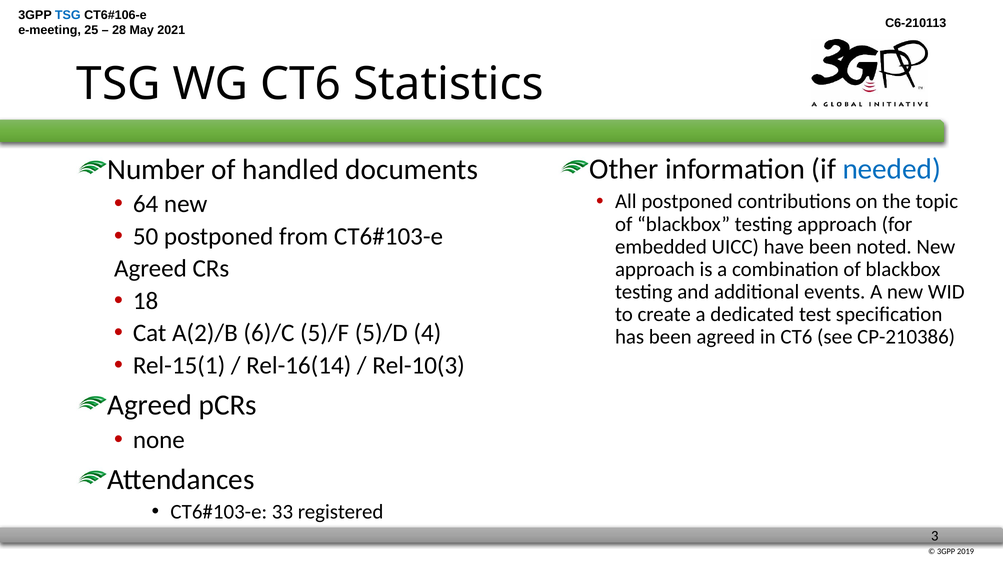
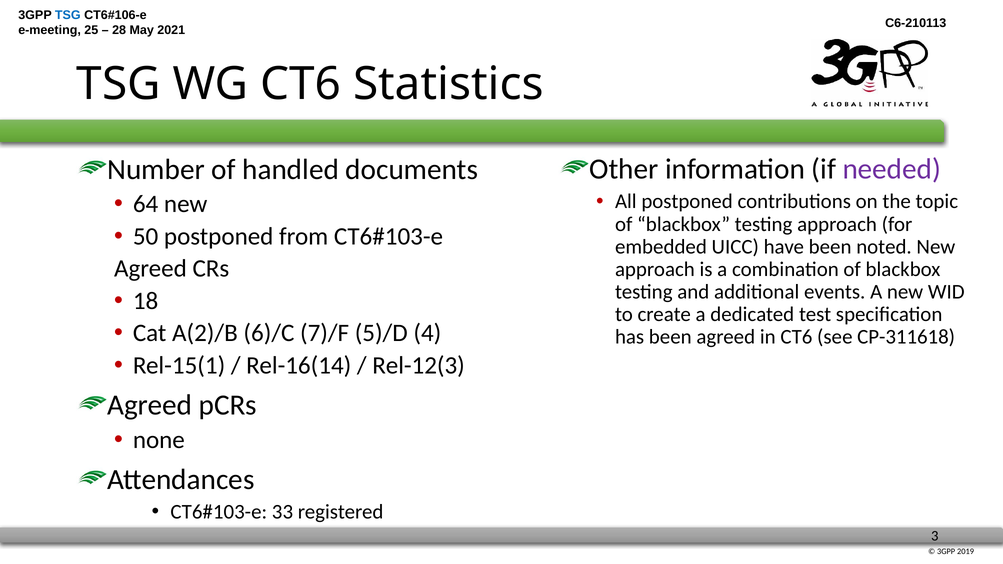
needed colour: blue -> purple
5)/F: 5)/F -> 7)/F
CP-210386: CP-210386 -> CP-311618
Rel-10(3: Rel-10(3 -> Rel-12(3
